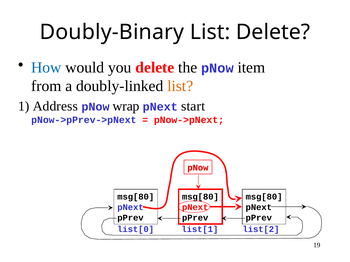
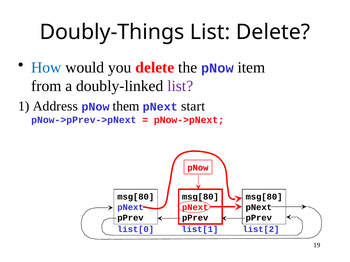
Doubly-Binary: Doubly-Binary -> Doubly-Things
list at (180, 86) colour: orange -> purple
wrap: wrap -> them
